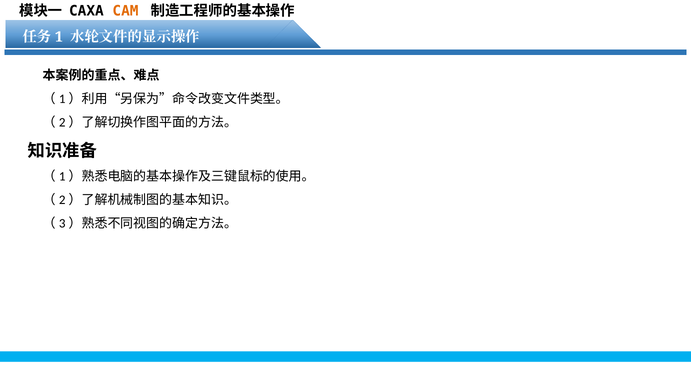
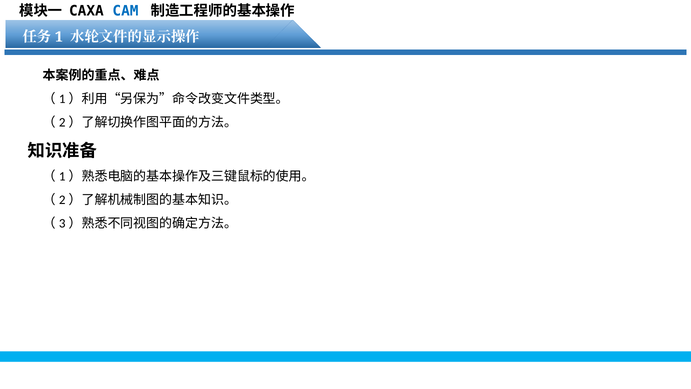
CAM colour: orange -> blue
